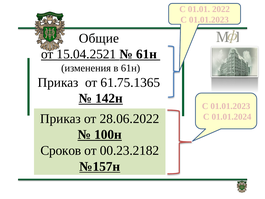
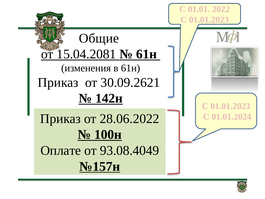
15.04.2521: 15.04.2521 -> 15.04.2081
61.75.1365: 61.75.1365 -> 30.09.2621
Сроков: Сроков -> Оплате
00.23.2182: 00.23.2182 -> 93.08.4049
